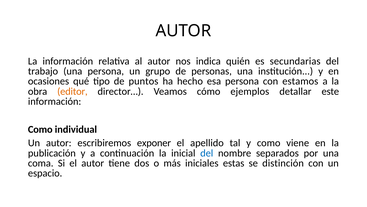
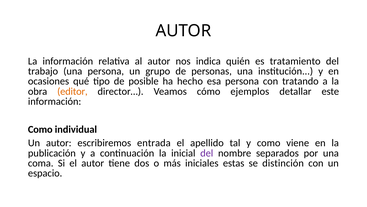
secundarias: secundarias -> tratamiento
puntos: puntos -> posible
estamos: estamos -> tratando
exponer: exponer -> entrada
del at (207, 153) colour: blue -> purple
